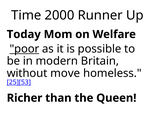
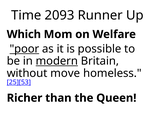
2000: 2000 -> 2093
Today: Today -> Which
modern underline: none -> present
